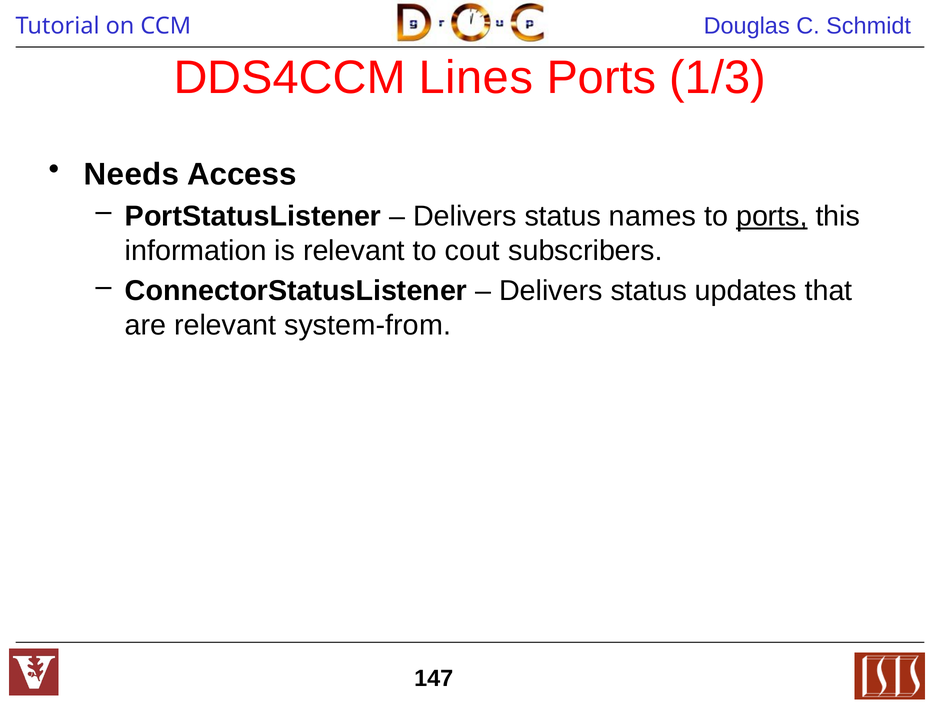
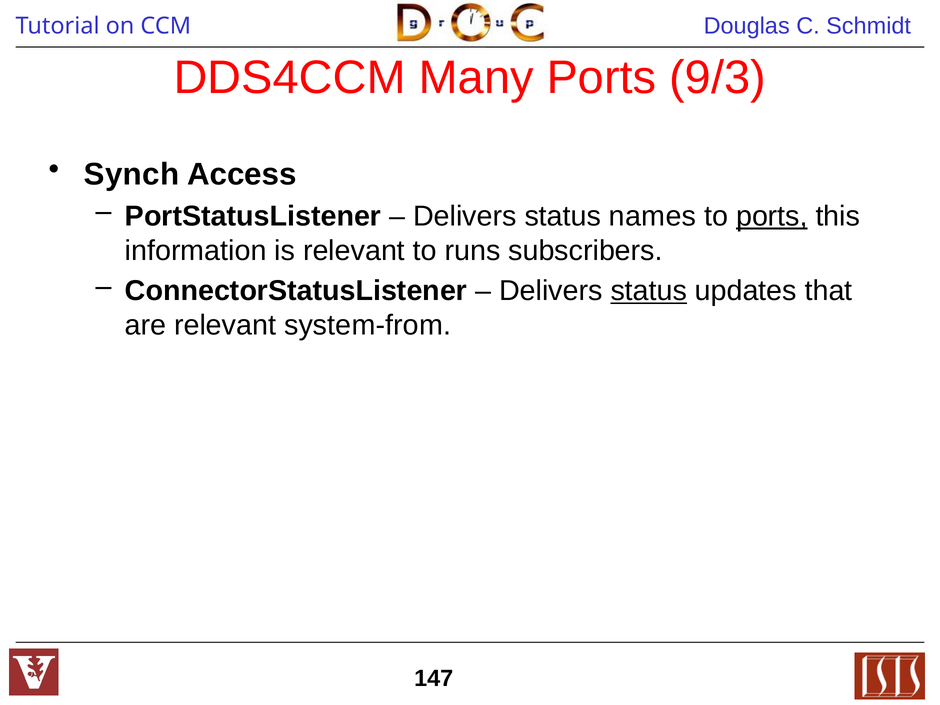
Lines: Lines -> Many
1/3: 1/3 -> 9/3
Needs: Needs -> Synch
cout: cout -> runs
status at (649, 291) underline: none -> present
